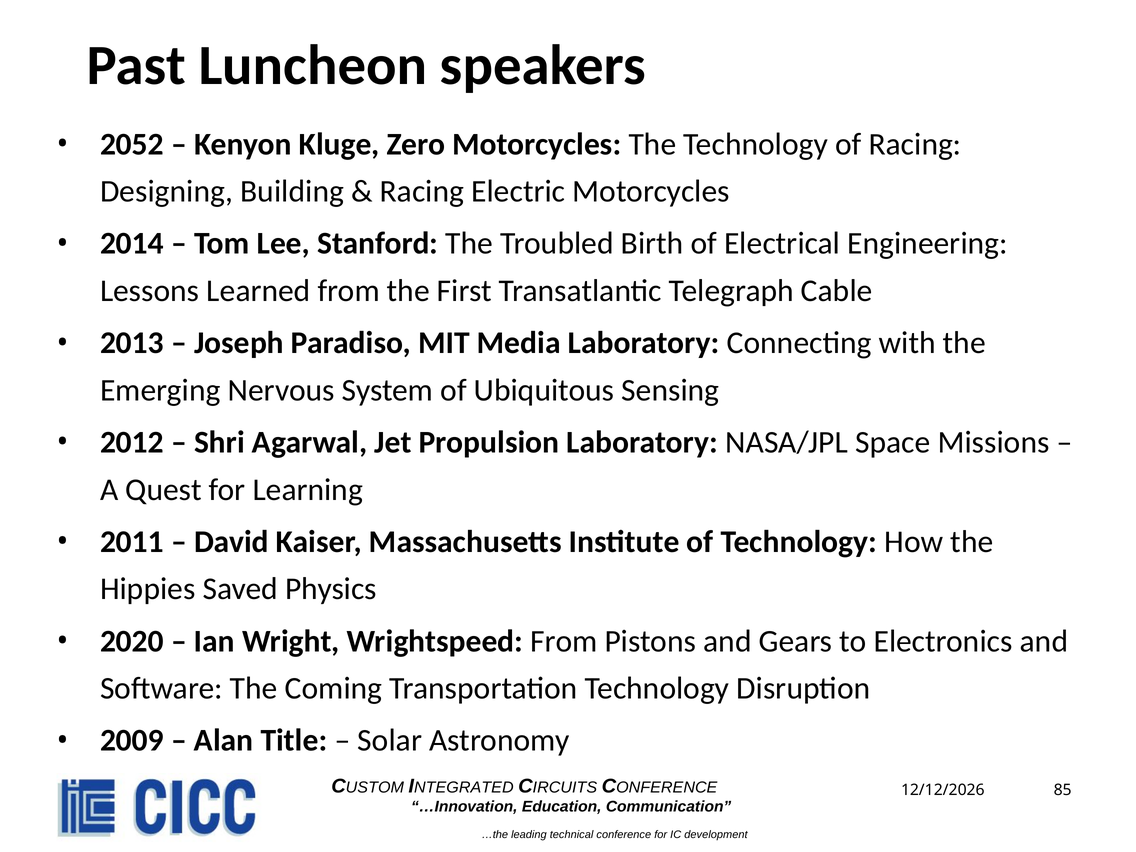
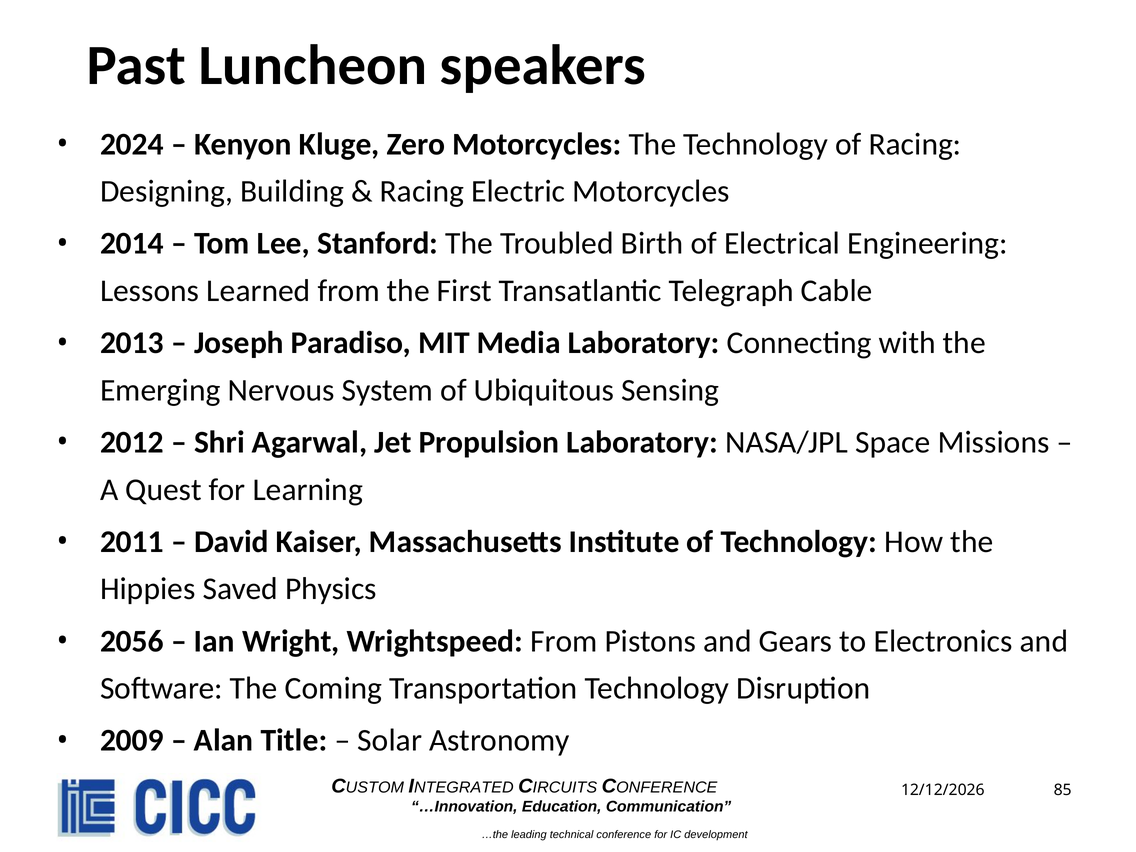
2052: 2052 -> 2024
2020: 2020 -> 2056
